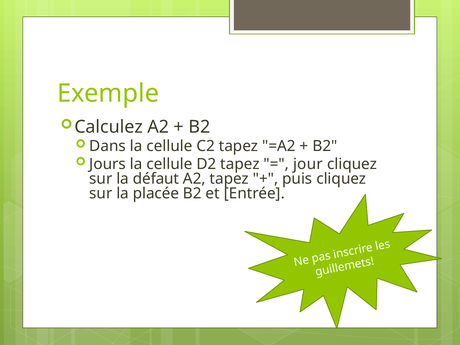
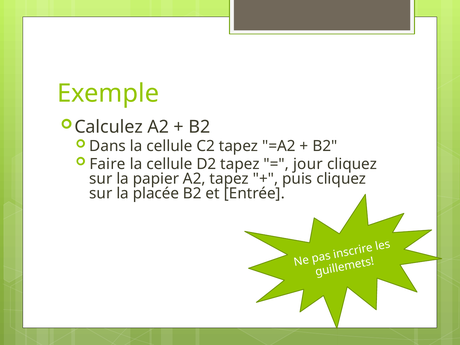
Jours: Jours -> Faire
défaut: défaut -> papier
